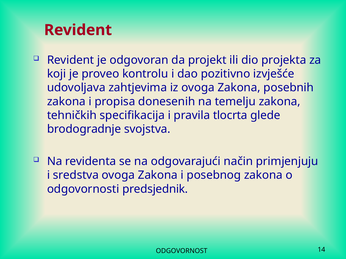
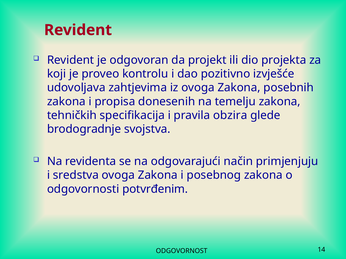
tlocrta: tlocrta -> obzira
predsjednik: predsjednik -> potvrđenim
